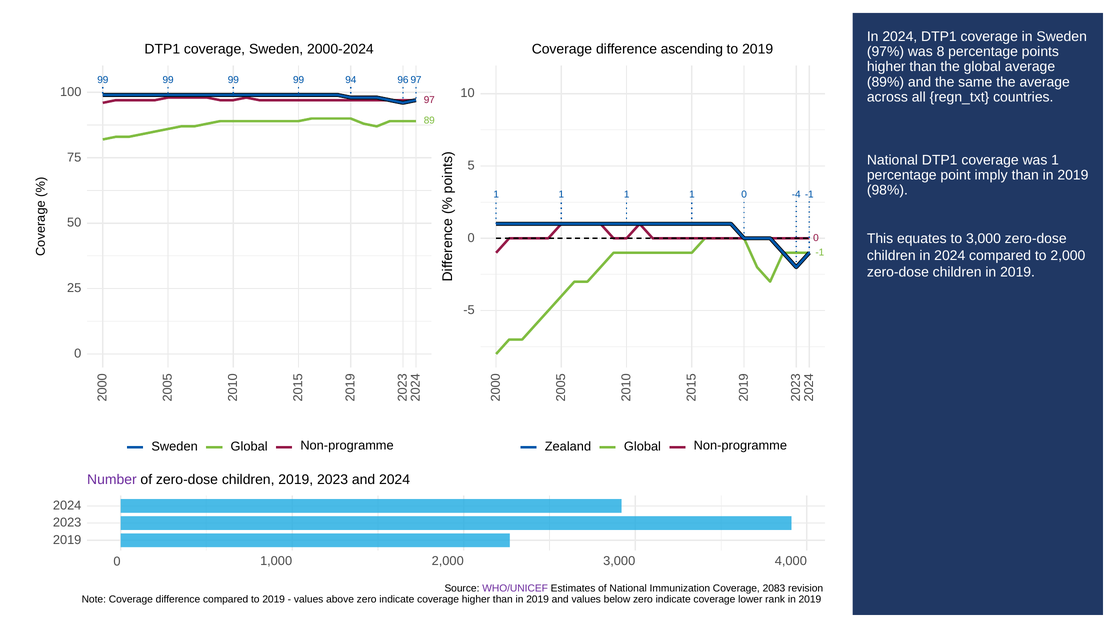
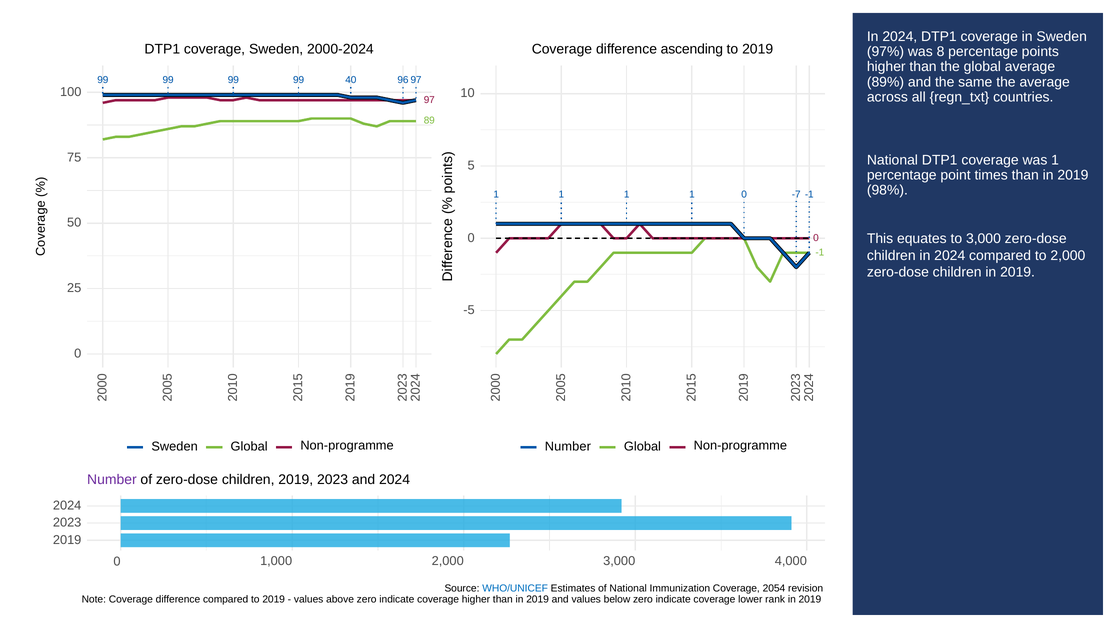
94: 94 -> 40
imply: imply -> times
-4: -4 -> -7
Zealand at (568, 447): Zealand -> Number
WHO/UNICEF colour: purple -> blue
2083: 2083 -> 2054
